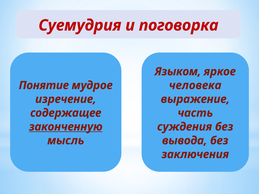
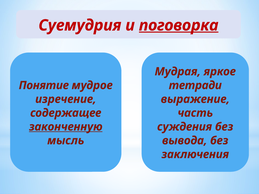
поговорка at (179, 25) underline: none -> present
Языком: Языком -> Мудрая
человека: человека -> тетради
